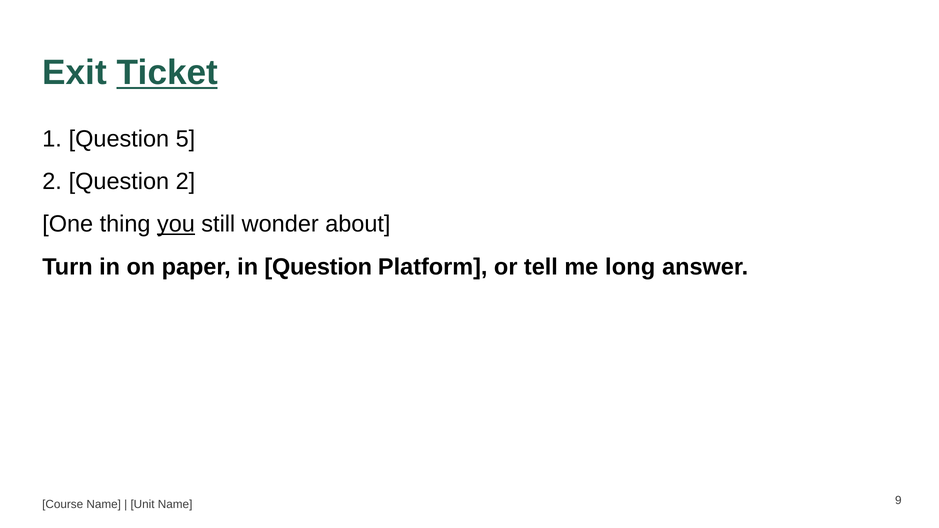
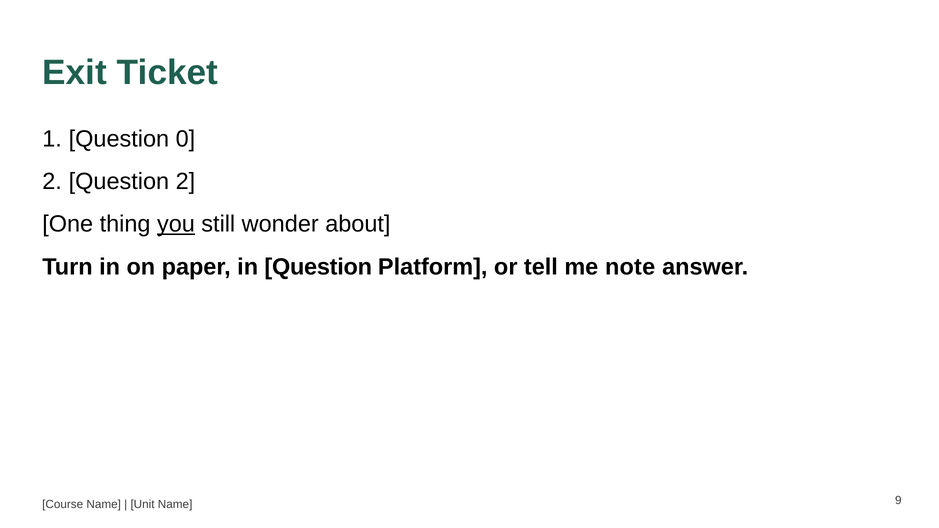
Ticket underline: present -> none
5: 5 -> 0
long: long -> note
